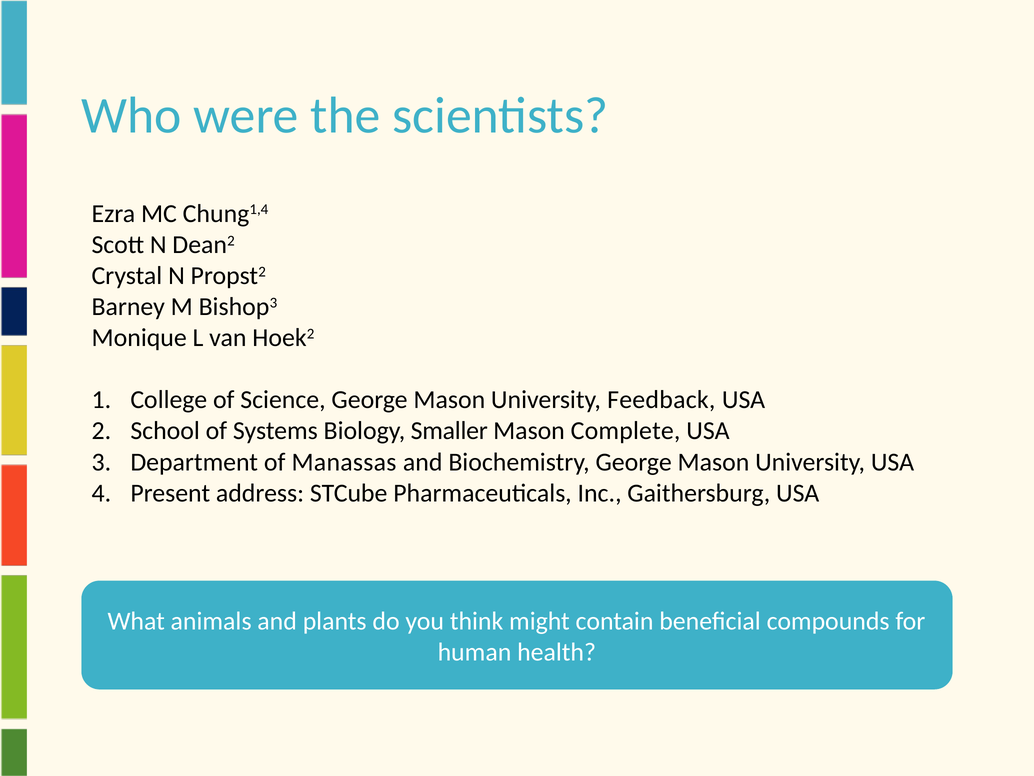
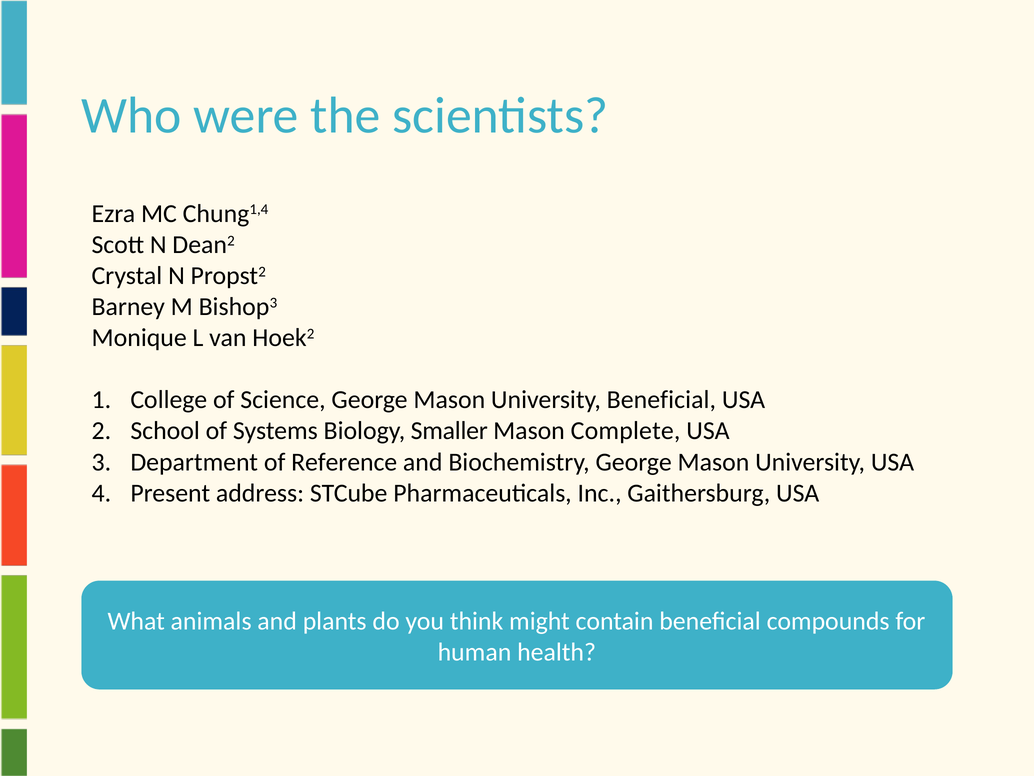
University Feedback: Feedback -> Beneficial
Manassas: Manassas -> Reference
